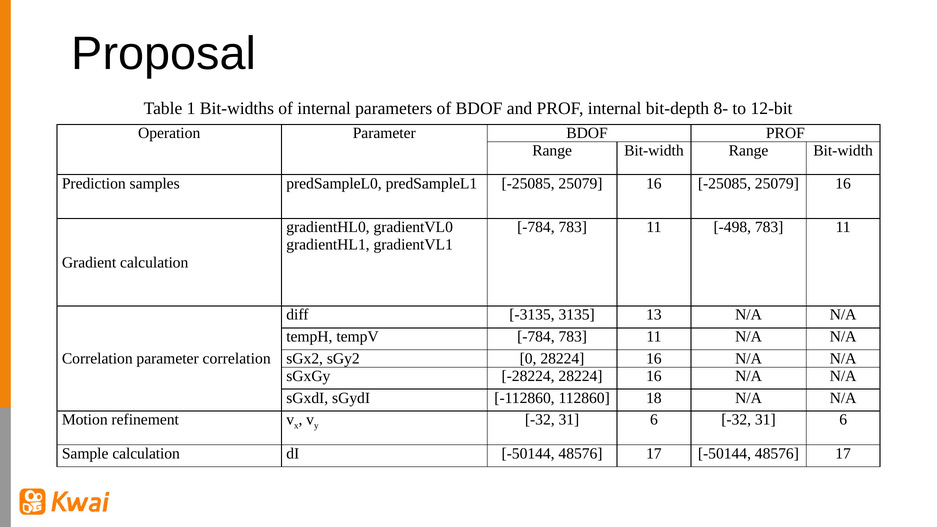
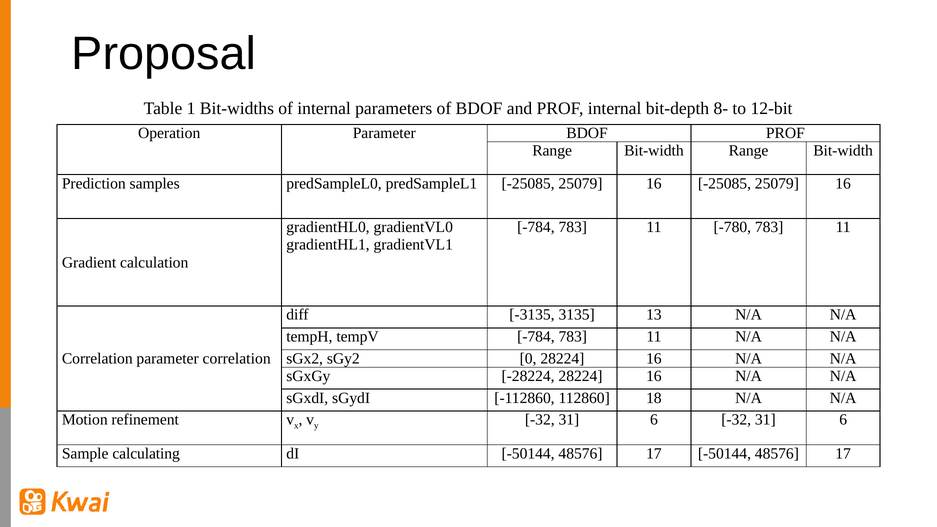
-498: -498 -> -780
Sample calculation: calculation -> calculating
